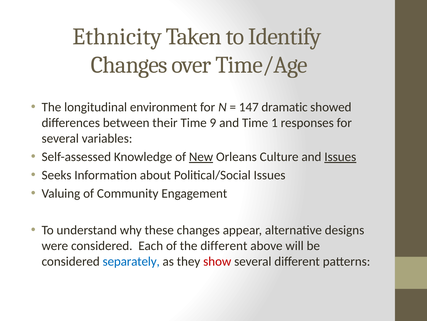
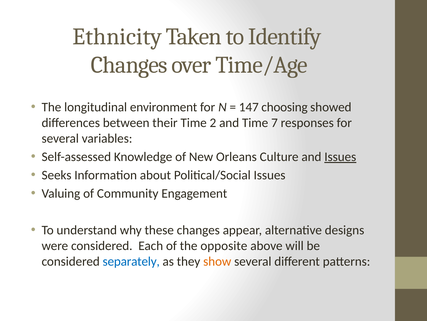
dramatic: dramatic -> choosing
9: 9 -> 2
1: 1 -> 7
New underline: present -> none
the different: different -> opposite
show colour: red -> orange
